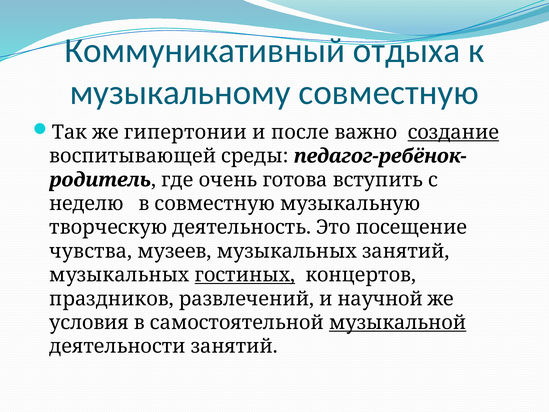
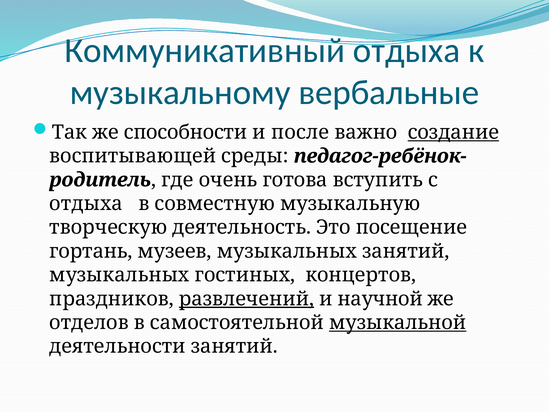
музыкальному совместную: совместную -> вербальные
гипертонии: гипертонии -> способности
неделю at (86, 204): неделю -> отдыха
чувства: чувства -> гортань
гостиных underline: present -> none
развлечений underline: none -> present
условия: условия -> отделов
